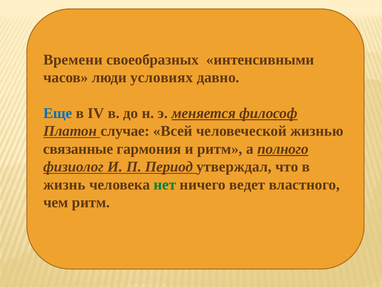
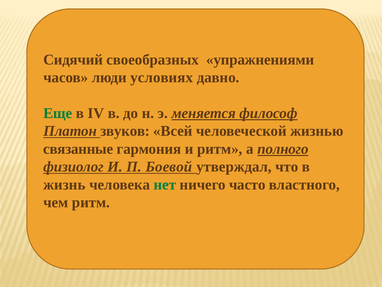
Времени: Времени -> Сидячий
интенсивными: интенсивными -> упражнениями
Еще colour: blue -> green
случае: случае -> звуков
Период: Период -> Боевой
ведет: ведет -> часто
